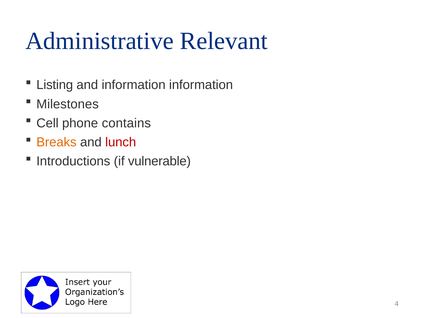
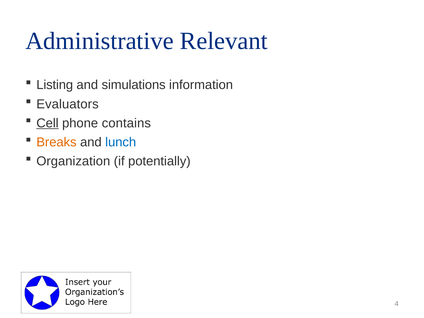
and information: information -> simulations
Milestones: Milestones -> Evaluators
Cell underline: none -> present
lunch colour: red -> blue
Introductions: Introductions -> Organization
vulnerable: vulnerable -> potentially
